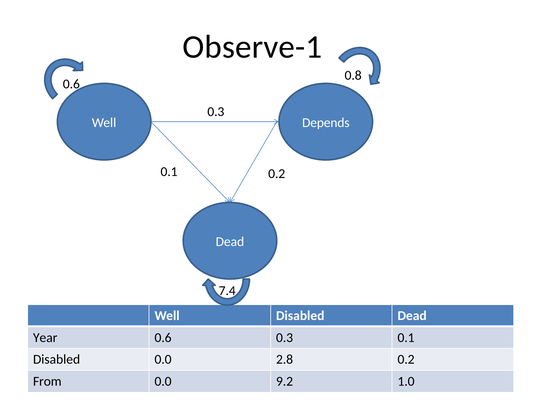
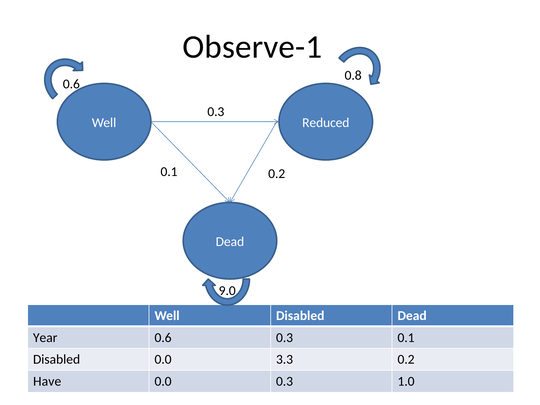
Depends: Depends -> Reduced
7.4: 7.4 -> 9.0
2.8: 2.8 -> 3.3
From: From -> Have
0.0 9.2: 9.2 -> 0.3
